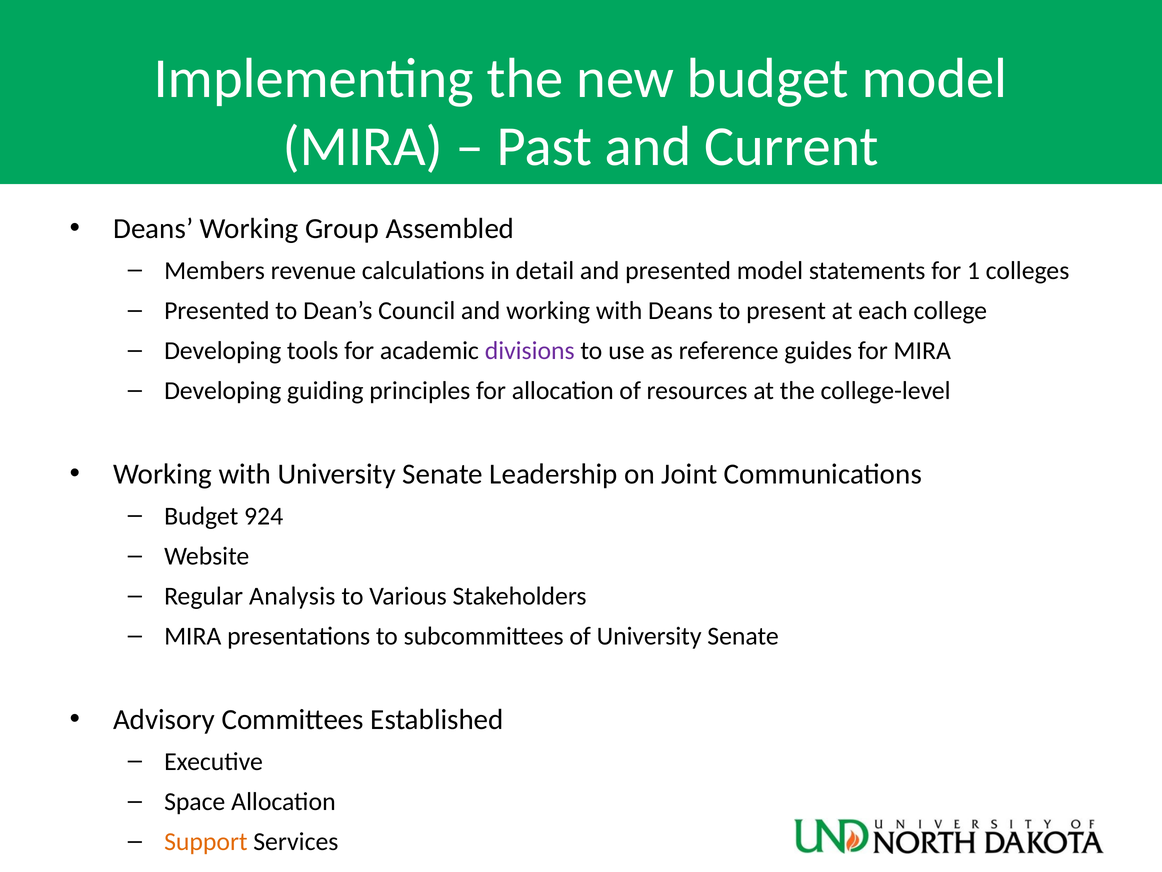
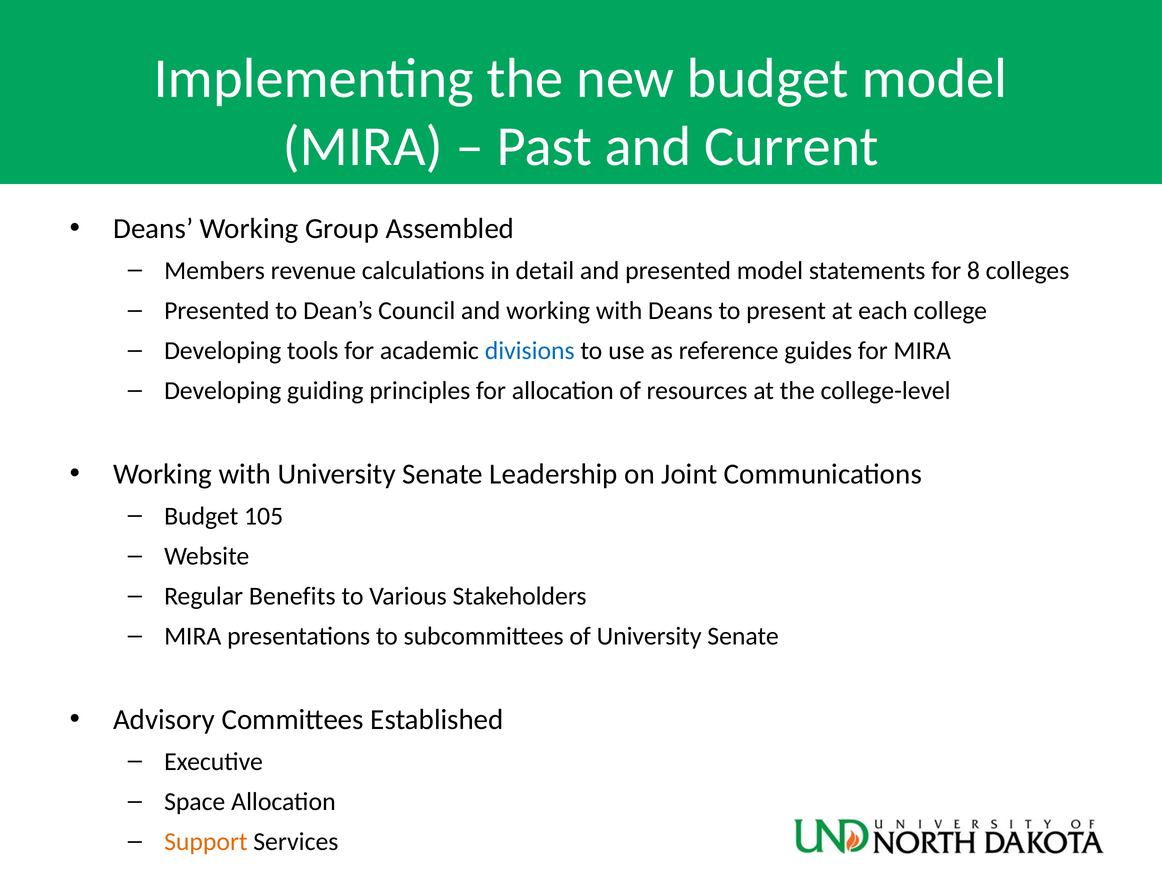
1: 1 -> 8
divisions colour: purple -> blue
924: 924 -> 105
Analysis: Analysis -> Benefits
